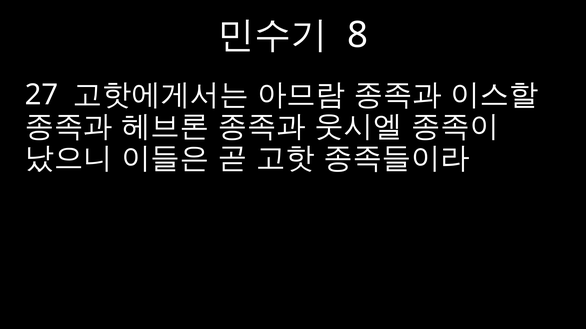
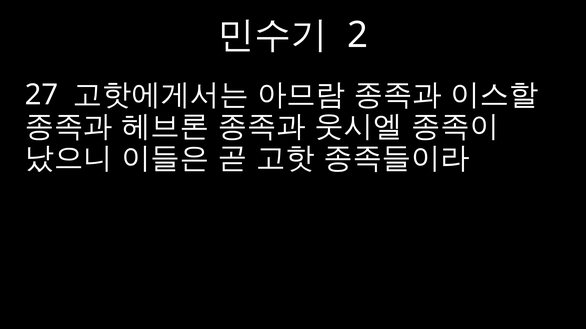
8: 8 -> 2
